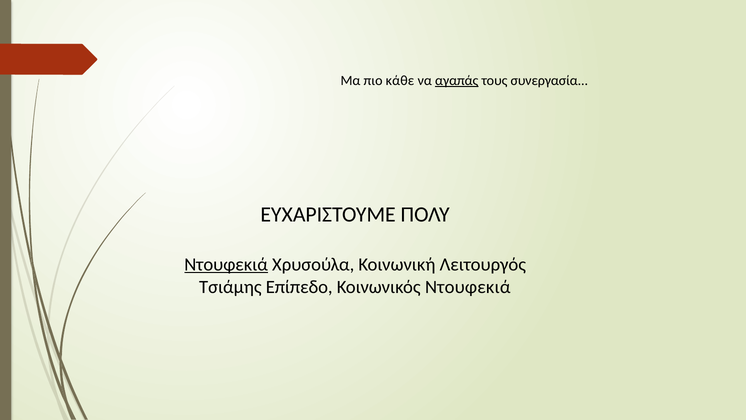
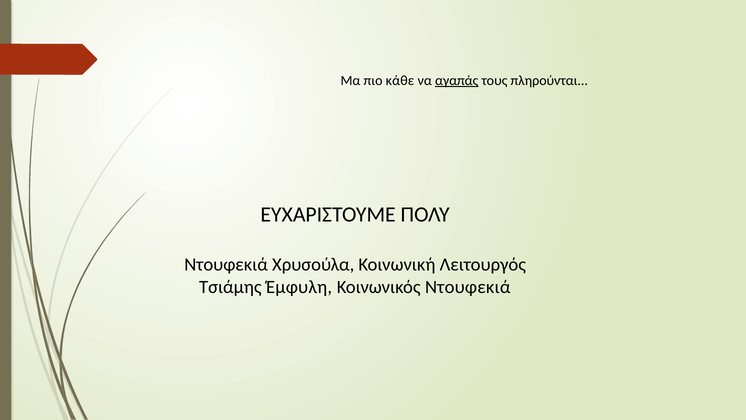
συνεργασία: συνεργασία -> πληρούνται
Ντουφεκιά at (226, 264) underline: present -> none
Επίπεδο: Επίπεδο -> Έμφυλη
